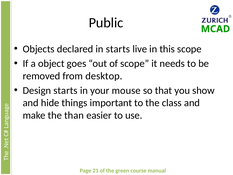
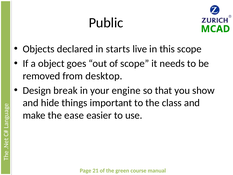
Design starts: starts -> break
mouse: mouse -> engine
than: than -> ease
